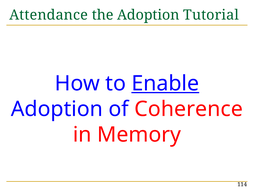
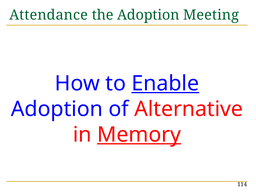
Tutorial: Tutorial -> Meeting
Coherence: Coherence -> Alternative
Memory underline: none -> present
